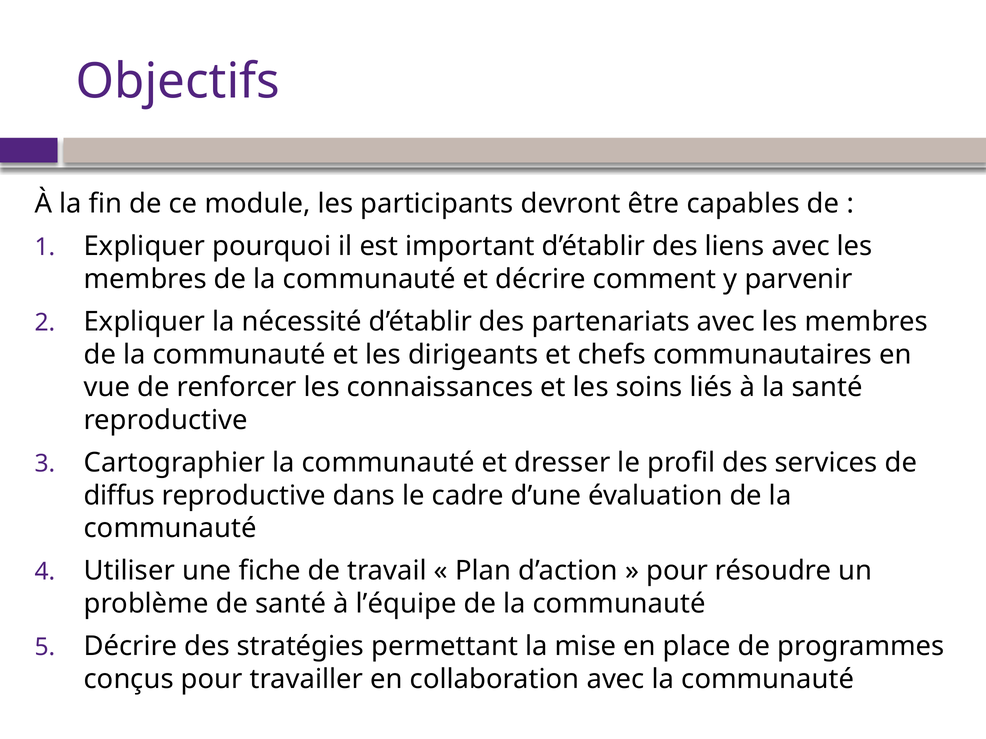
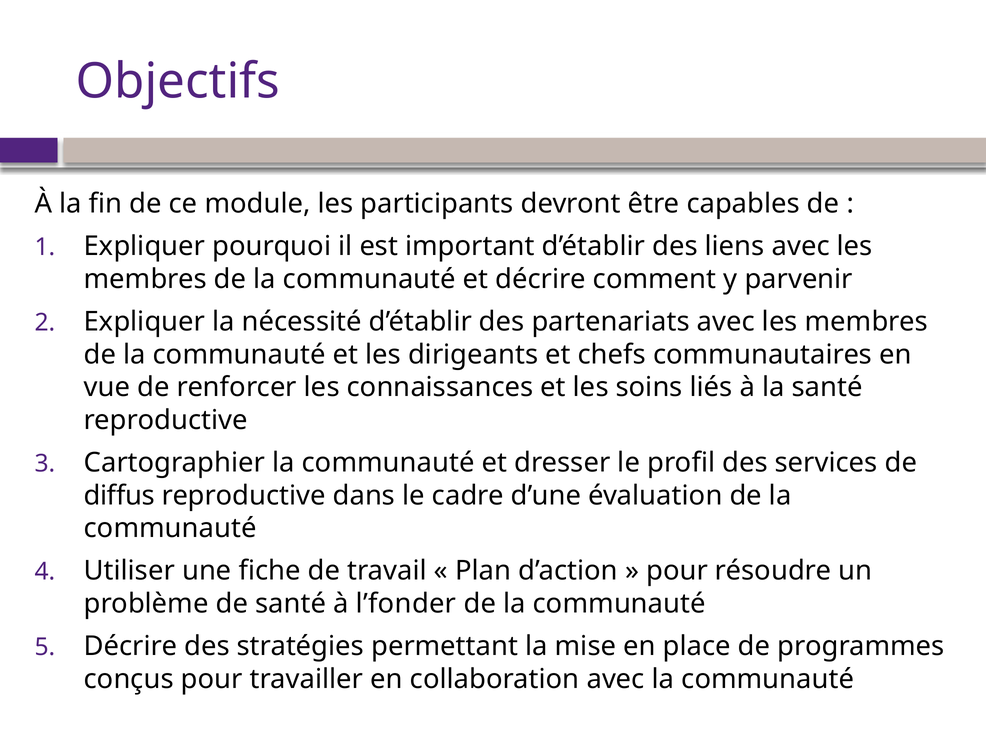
l’équipe: l’équipe -> l’fonder
